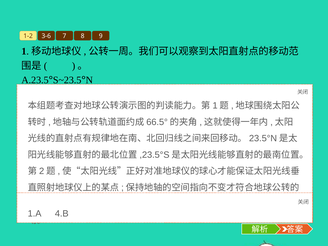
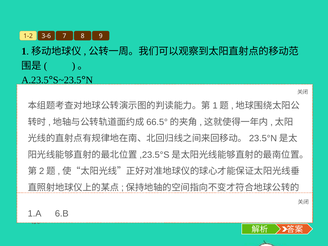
4.B: 4.B -> 6.B
